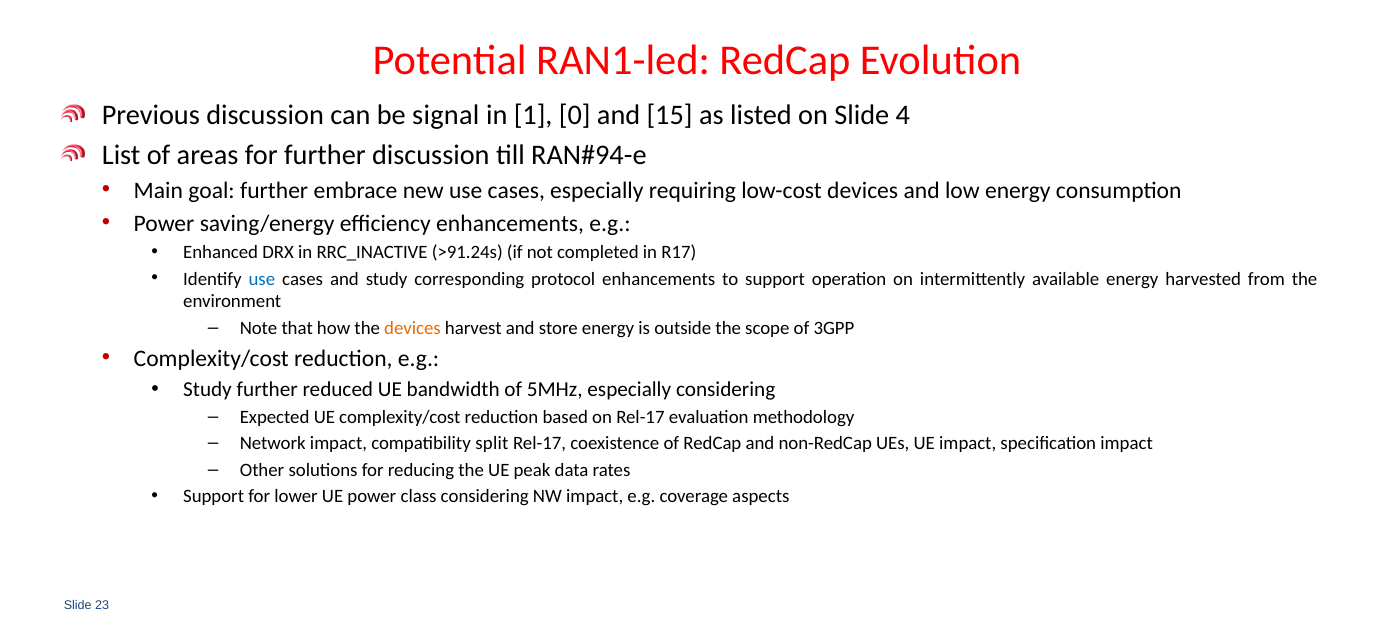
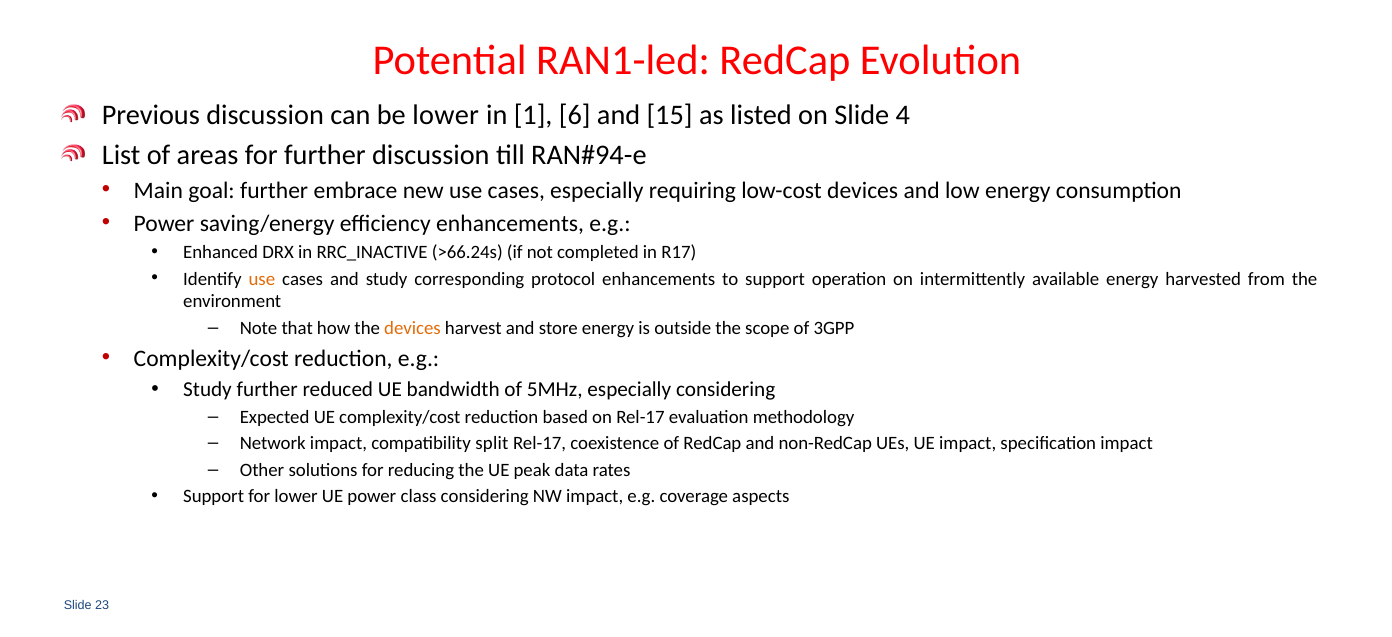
be signal: signal -> lower
0: 0 -> 6
>91.24s: >91.24s -> >66.24s
use at (262, 279) colour: blue -> orange
